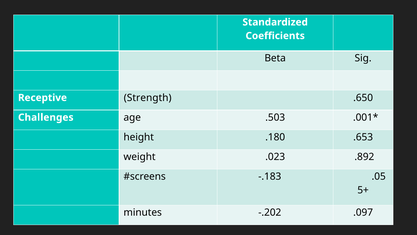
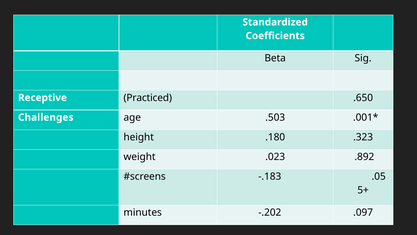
Strength: Strength -> Practiced
.653: .653 -> .323
